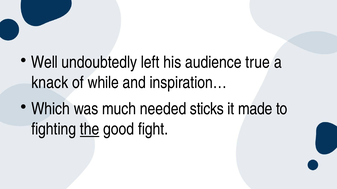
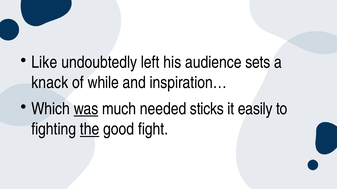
Well: Well -> Like
true: true -> sets
was underline: none -> present
made: made -> easily
